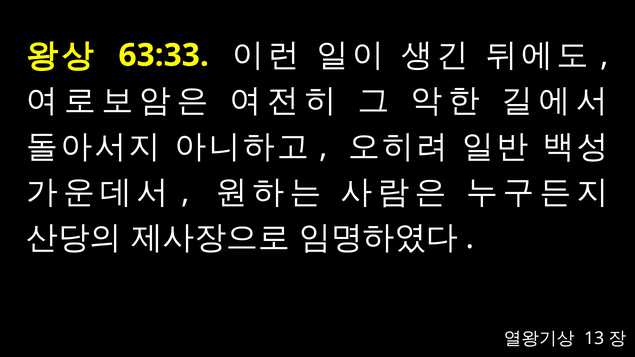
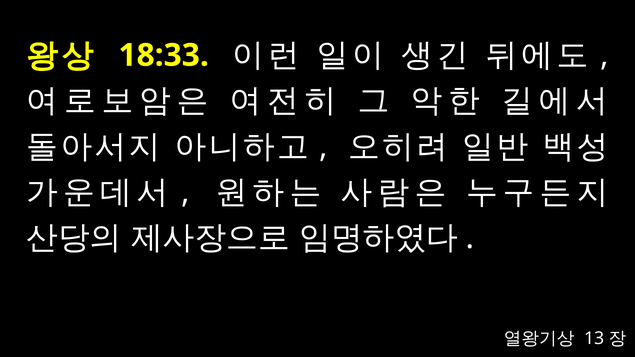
63:33: 63:33 -> 18:33
